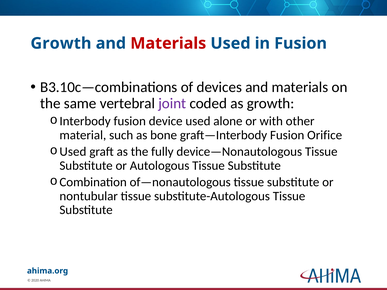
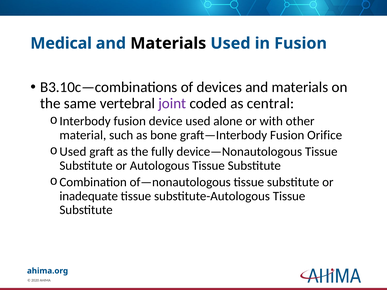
Growth at (61, 43): Growth -> Medical
Materials at (168, 43) colour: red -> black
as growth: growth -> central
nontubular: nontubular -> inadequate
